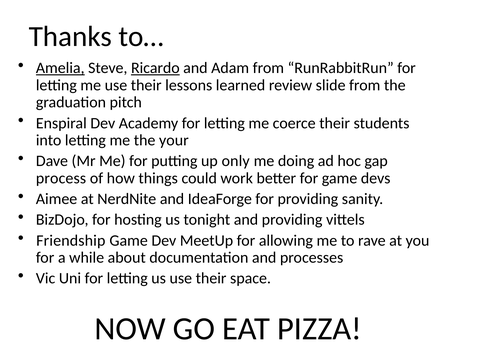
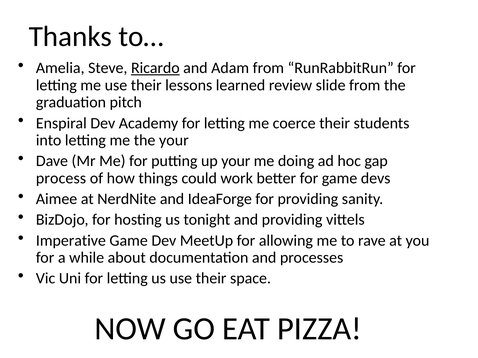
Amelia underline: present -> none
up only: only -> your
Friendship: Friendship -> Imperative
